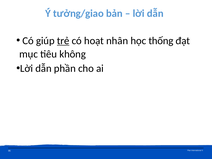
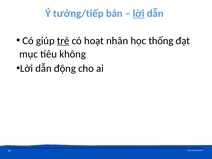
tưởng/giao: tưởng/giao -> tưởng/tiếp
lời at (139, 13) underline: none -> present
phần: phần -> động
